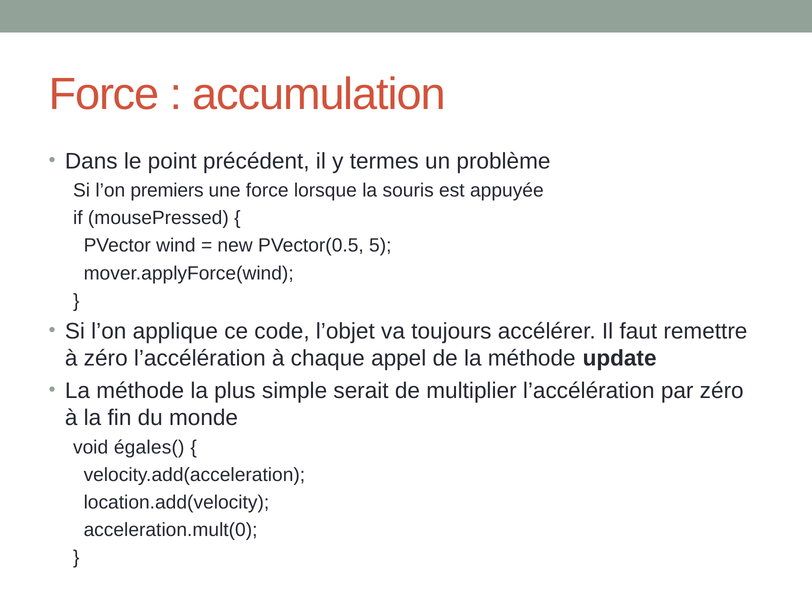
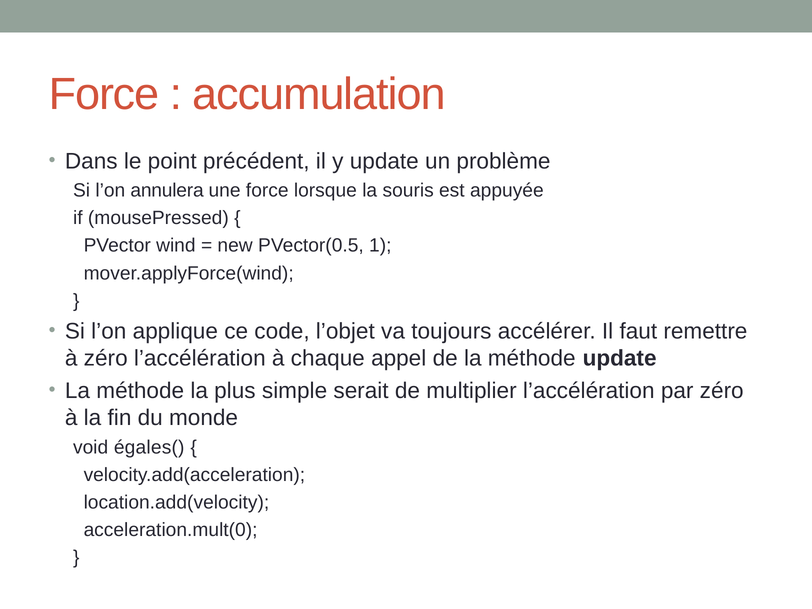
y termes: termes -> update
premiers: premiers -> annulera
5: 5 -> 1
